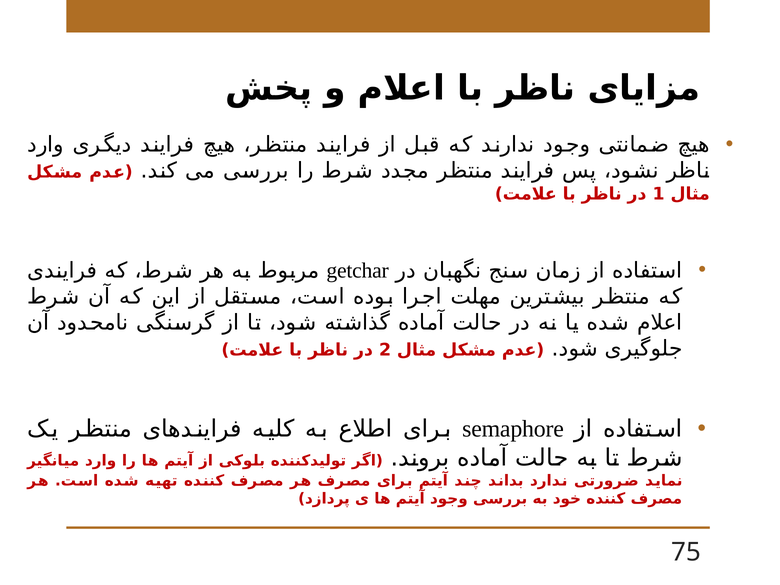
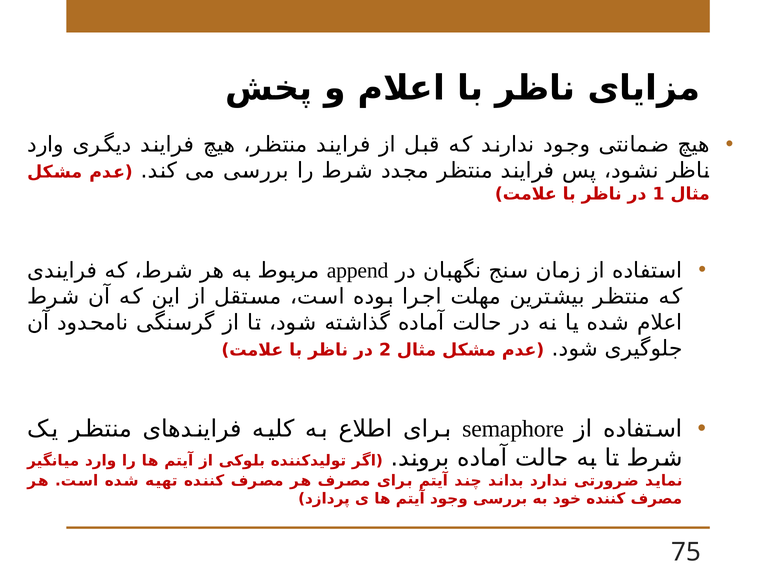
getchar: getchar -> append
